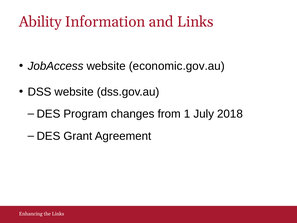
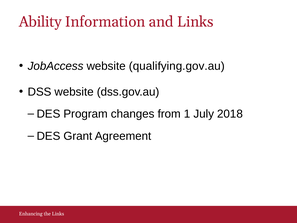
economic.gov.au: economic.gov.au -> qualifying.gov.au
